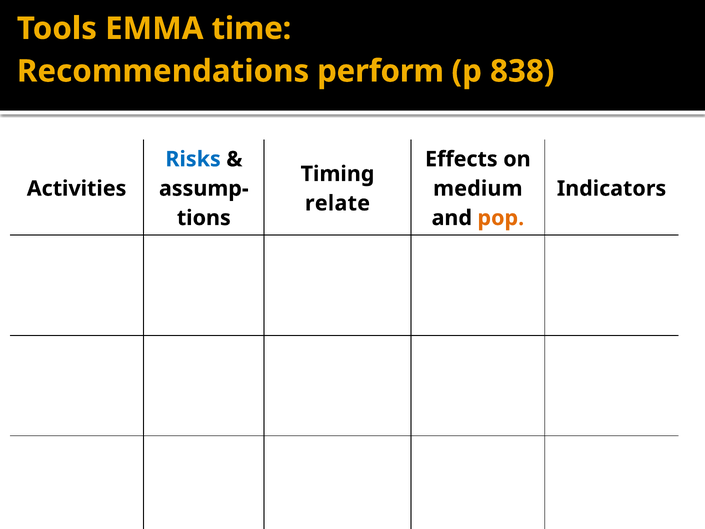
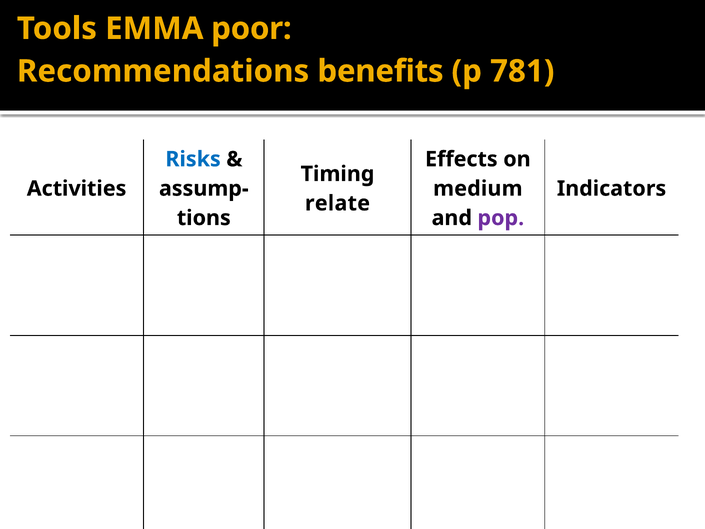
time: time -> poor
perform: perform -> benefits
838: 838 -> 781
pop colour: orange -> purple
